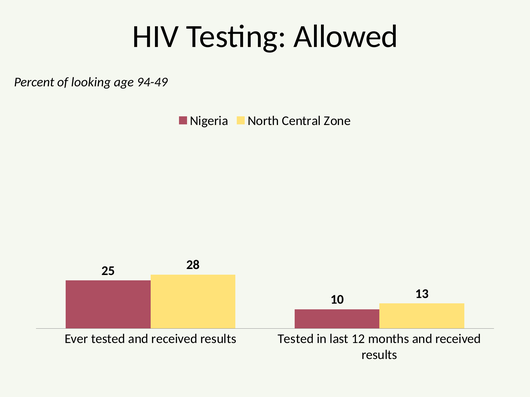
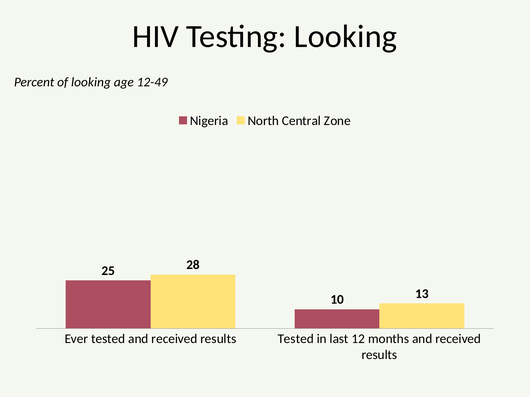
Testing Allowed: Allowed -> Looking
94-49: 94-49 -> 12-49
